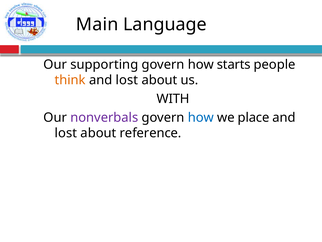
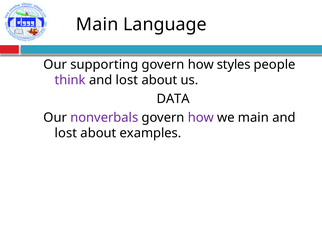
starts: starts -> styles
think colour: orange -> purple
WITH: WITH -> DATA
how at (201, 117) colour: blue -> purple
we place: place -> main
reference: reference -> examples
